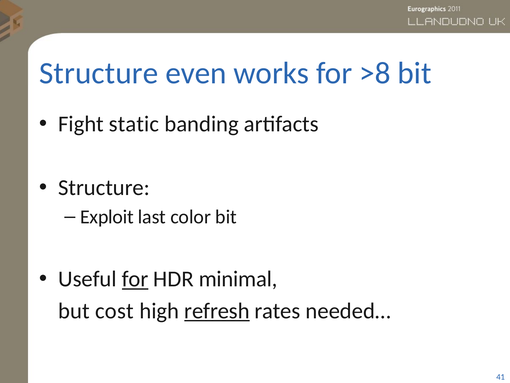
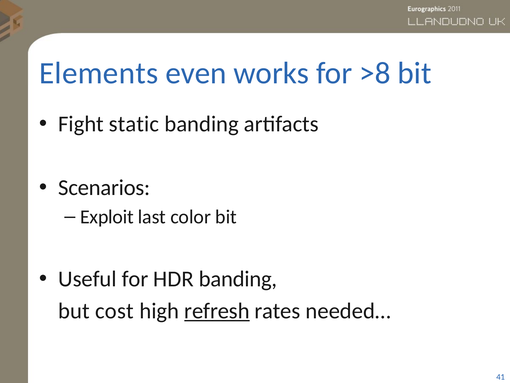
Structure at (99, 73): Structure -> Elements
Structure at (104, 187): Structure -> Scenarios
for at (135, 279) underline: present -> none
HDR minimal: minimal -> banding
